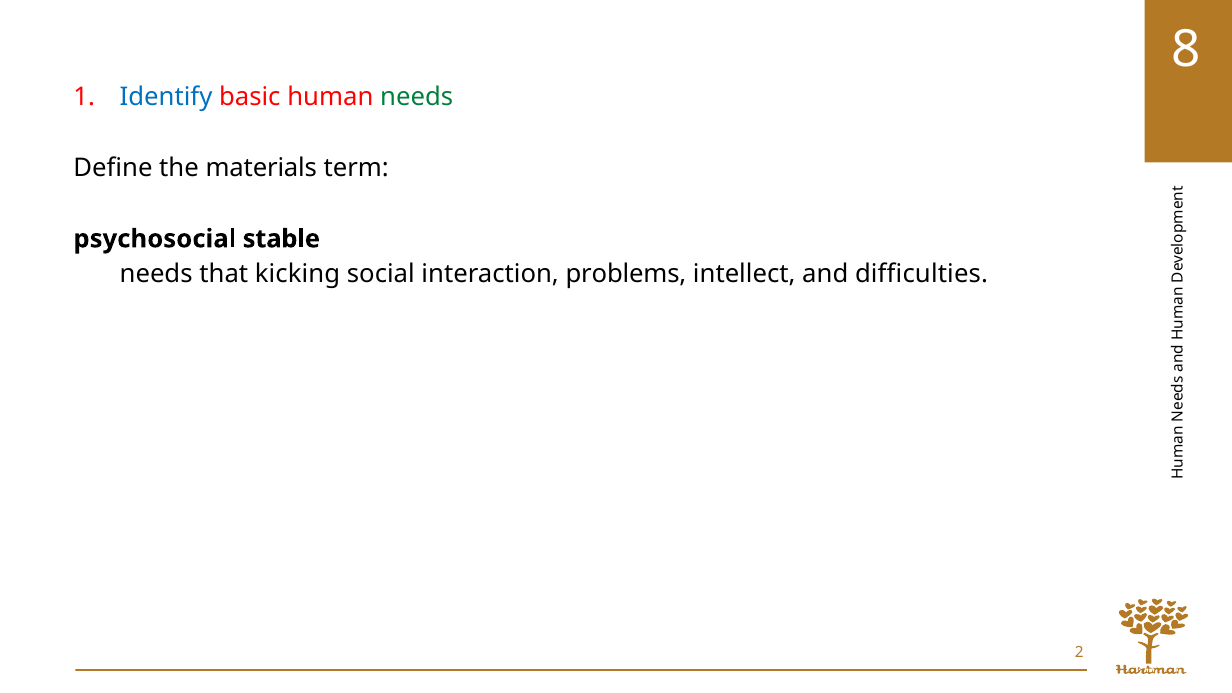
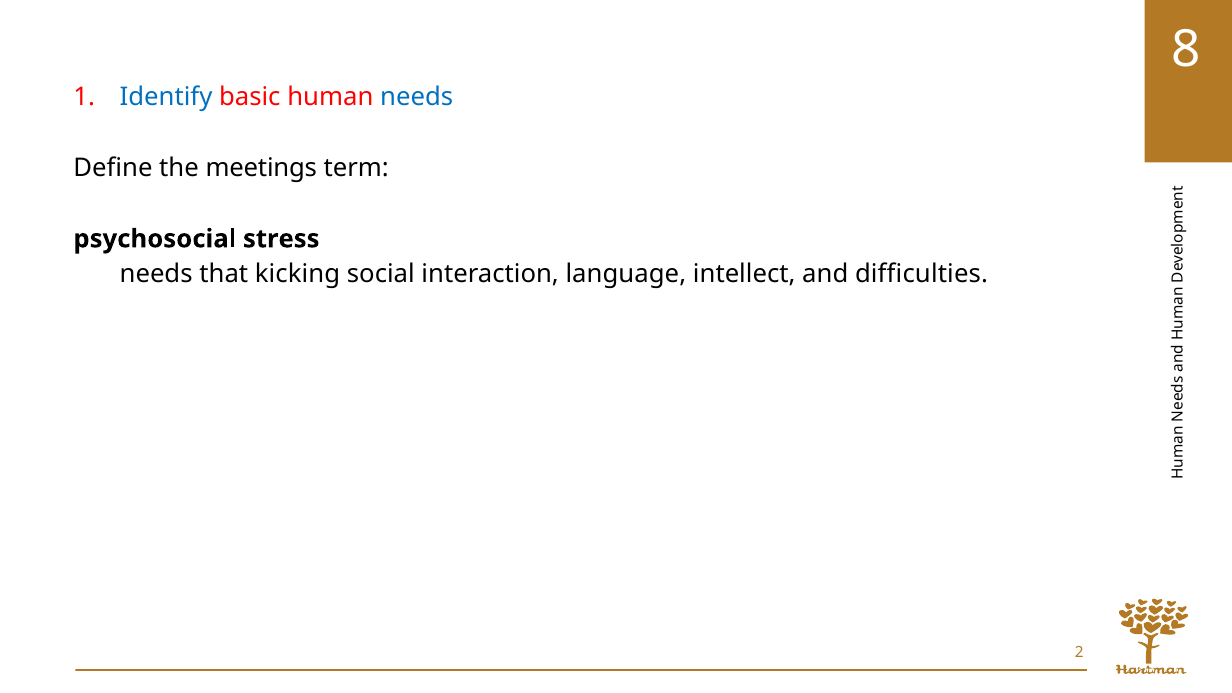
needs at (417, 97) colour: green -> blue
materials: materials -> meetings
stable: stable -> stress
problems: problems -> language
